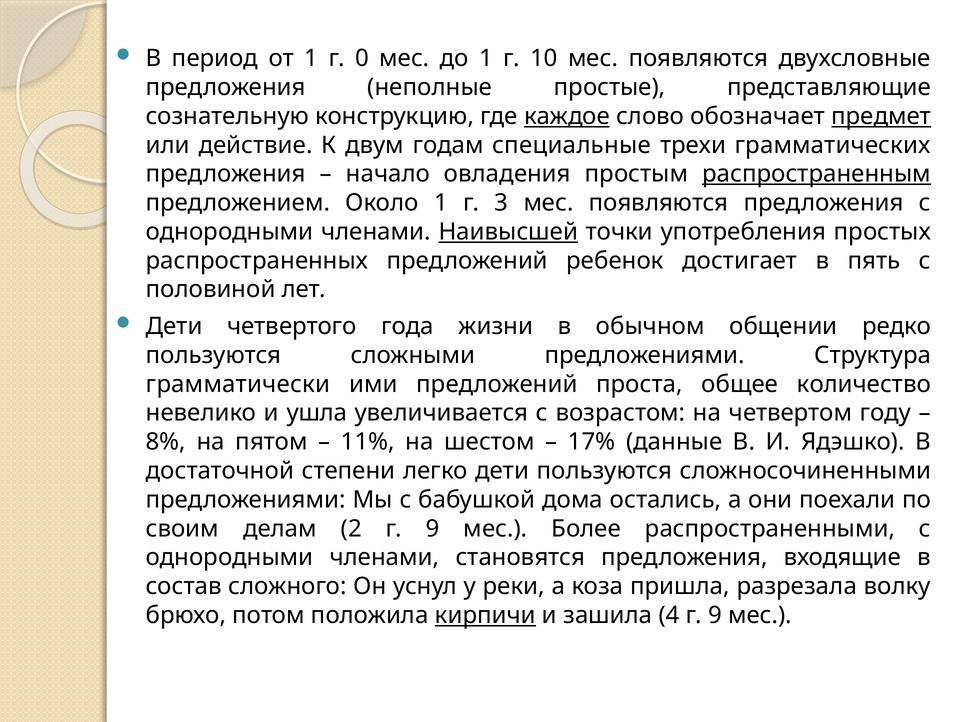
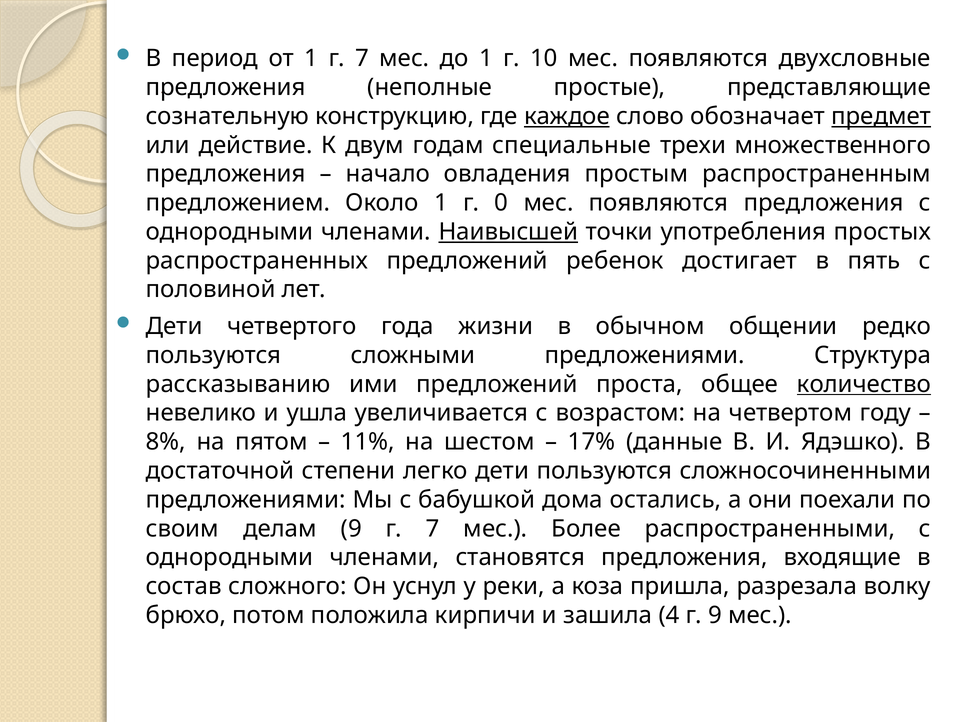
1 г 0: 0 -> 7
грамматических: грамматических -> множественного
распространенным underline: present -> none
3: 3 -> 0
грамматически: грамматически -> рассказыванию
количество underline: none -> present
делам 2: 2 -> 9
9 at (433, 529): 9 -> 7
кирпичи underline: present -> none
